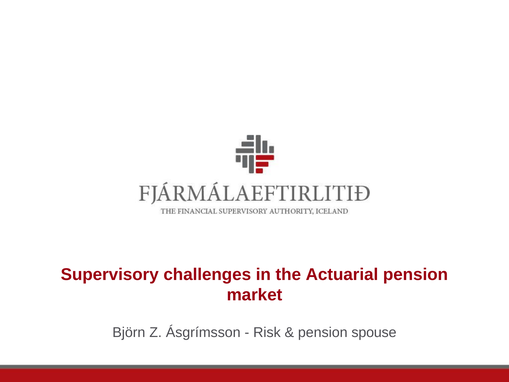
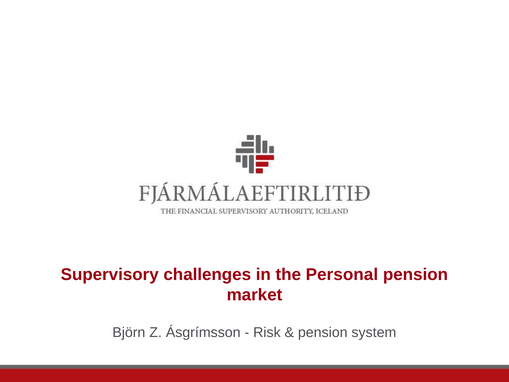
Actuarial: Actuarial -> Personal
spouse: spouse -> system
